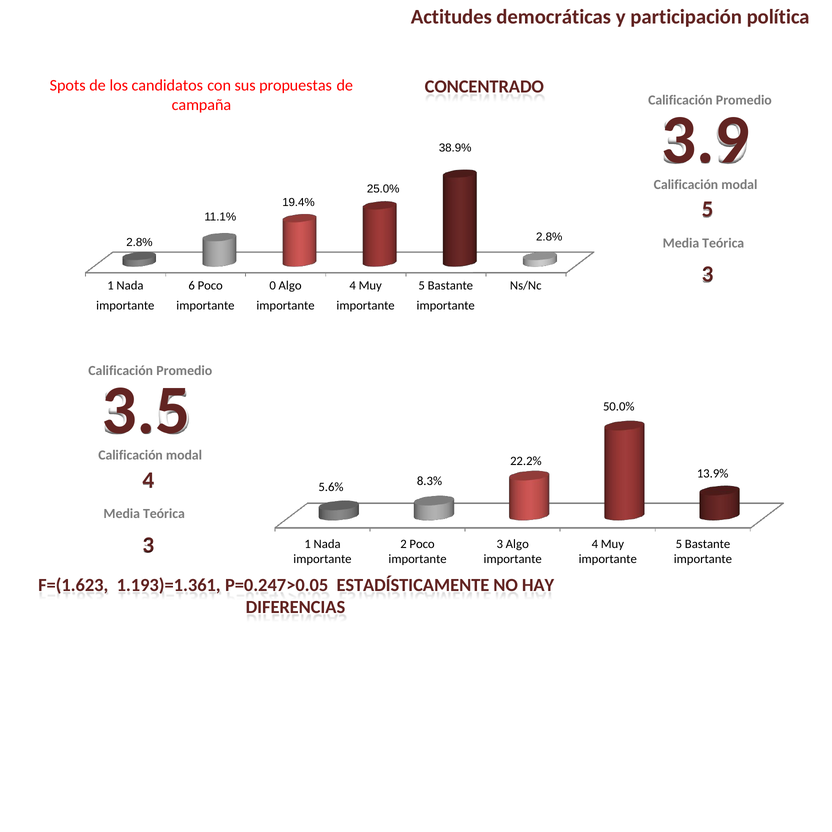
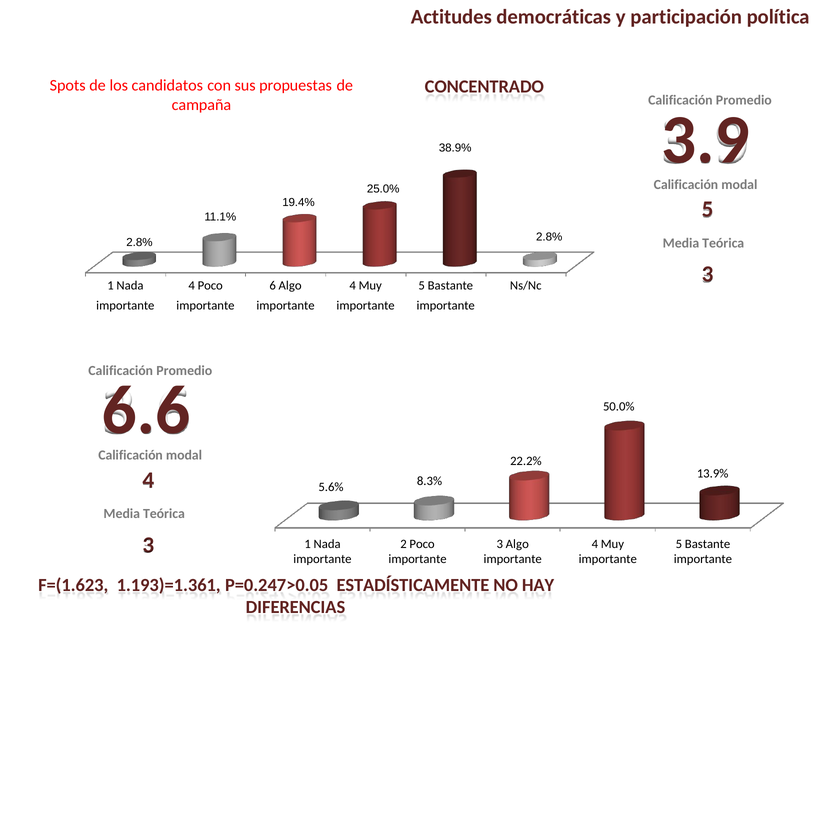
Nada 6: 6 -> 4
0: 0 -> 6
3.5: 3.5 -> 6.6
